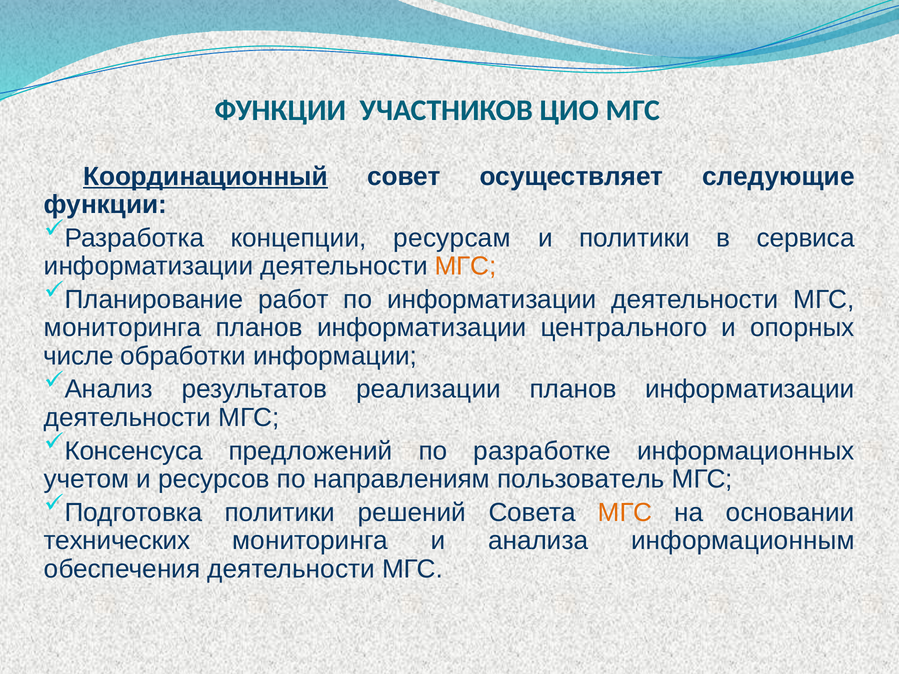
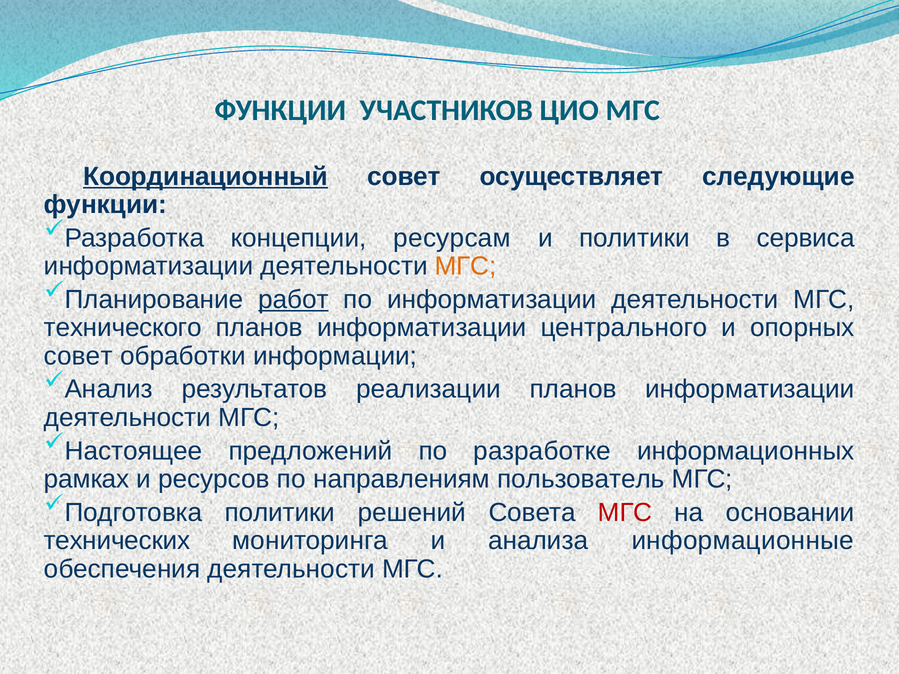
работ underline: none -> present
мониторинга at (123, 328): мониторинга -> технического
числе at (79, 356): числе -> совет
Консенсуса: Консенсуса -> Настоящее
учетом: учетом -> рамках
МГС at (625, 513) colour: orange -> red
информационным: информационным -> информационные
